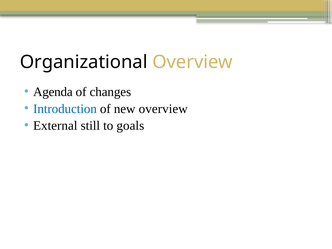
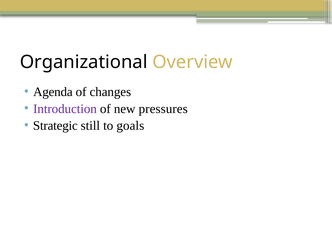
Introduction colour: blue -> purple
new overview: overview -> pressures
External: External -> Strategic
